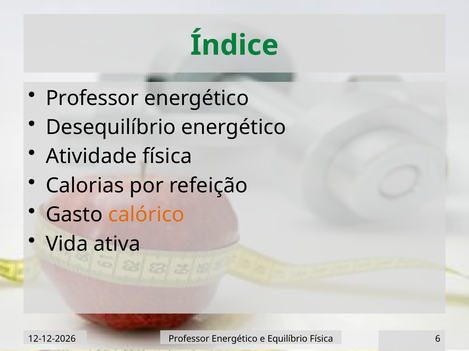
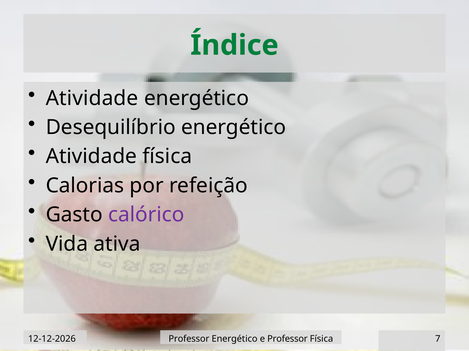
Professor at (92, 98): Professor -> Atividade
calórico colour: orange -> purple
e Equilíbrio: Equilíbrio -> Professor
6: 6 -> 7
